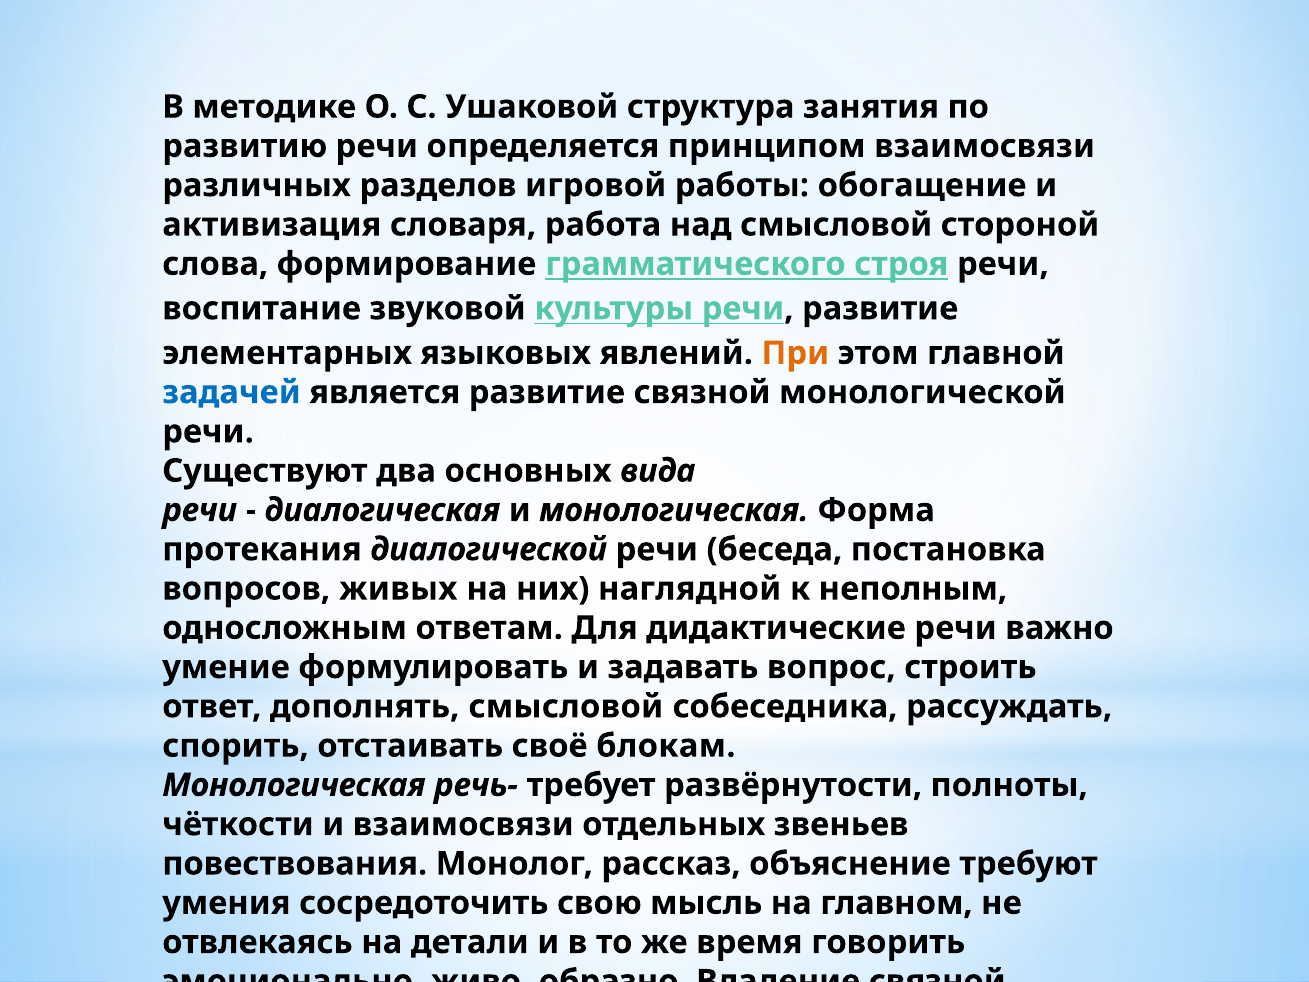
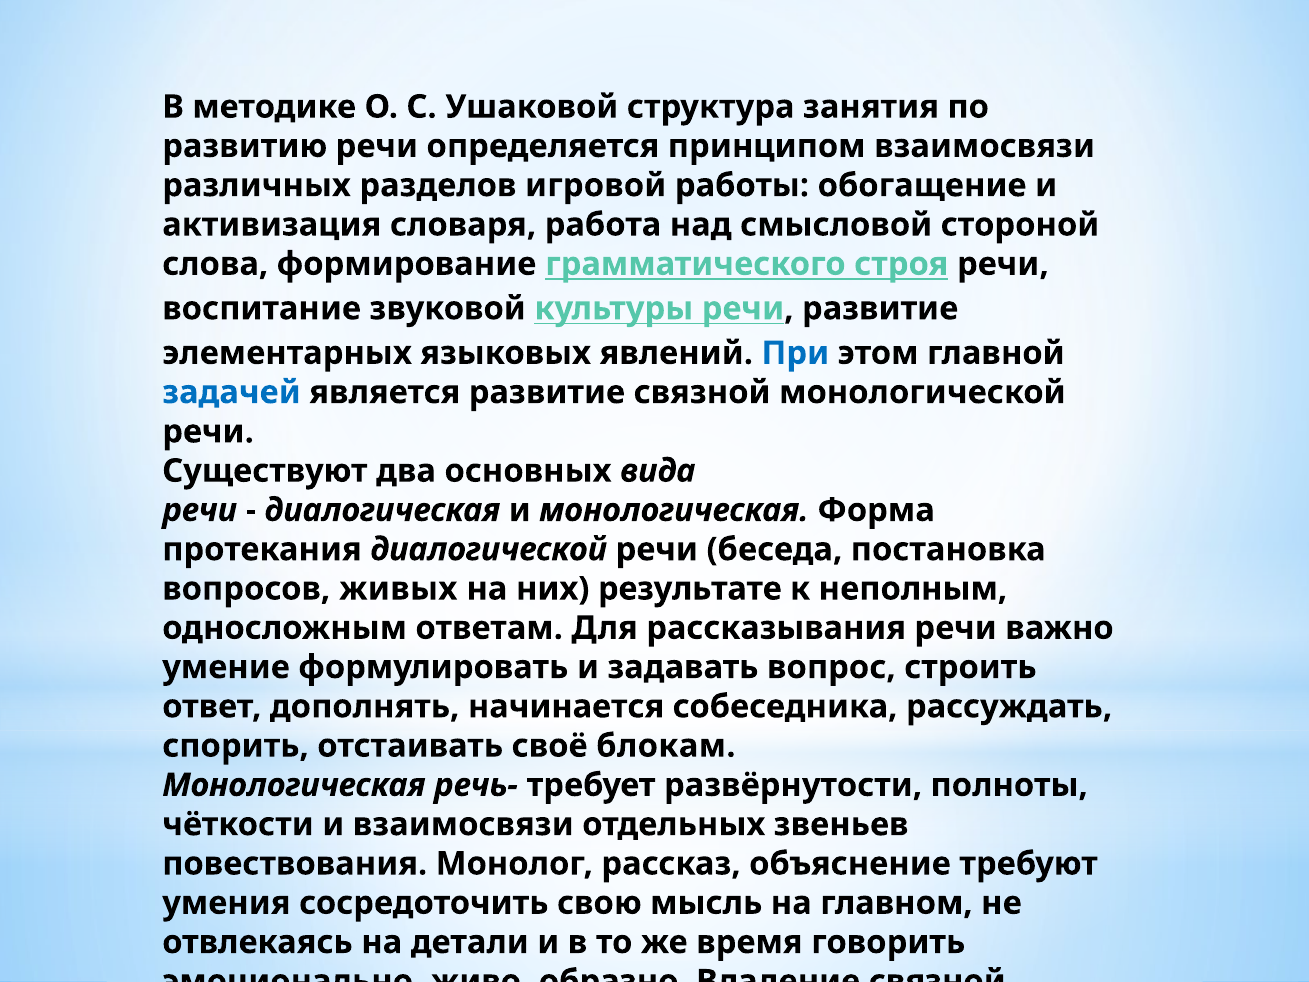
При colour: orange -> blue
наглядной: наглядной -> результате
дидактические: дидактические -> рассказывания
дополнять смысловой: смысловой -> начинается
